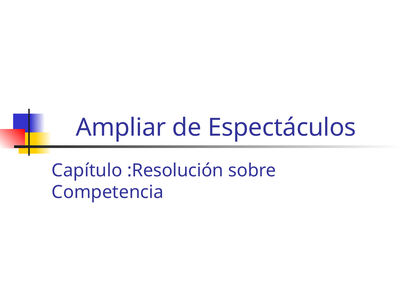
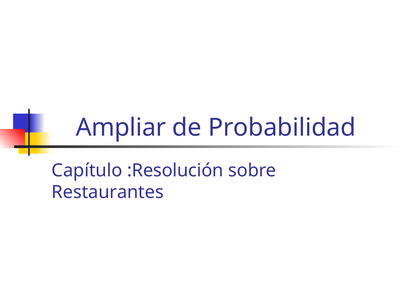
Espectáculos: Espectáculos -> Probabilidad
Competencia: Competencia -> Restaurantes
